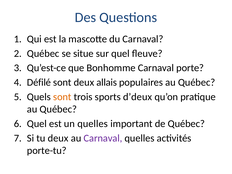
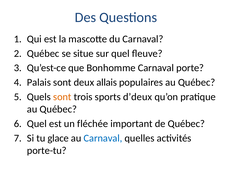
Défilé: Défilé -> Palais
un quelles: quelles -> fléchée
tu deux: deux -> glace
Carnaval at (103, 138) colour: purple -> blue
